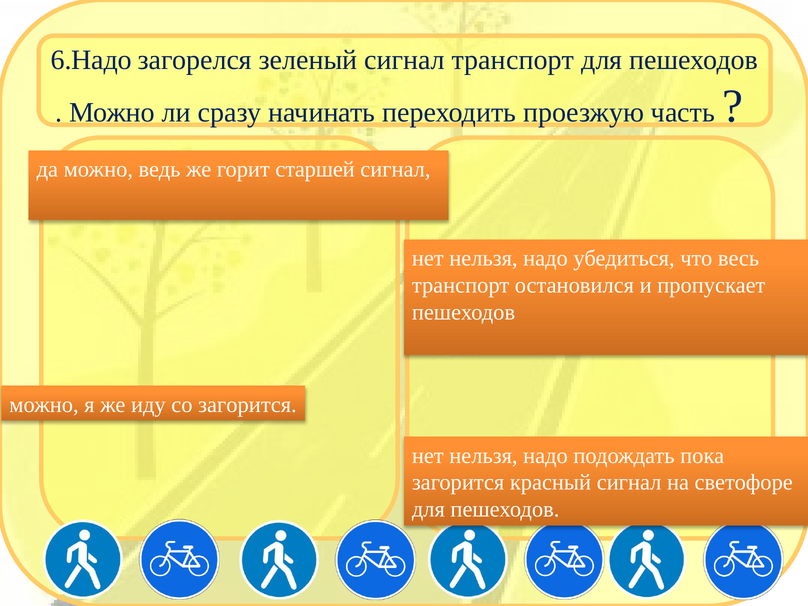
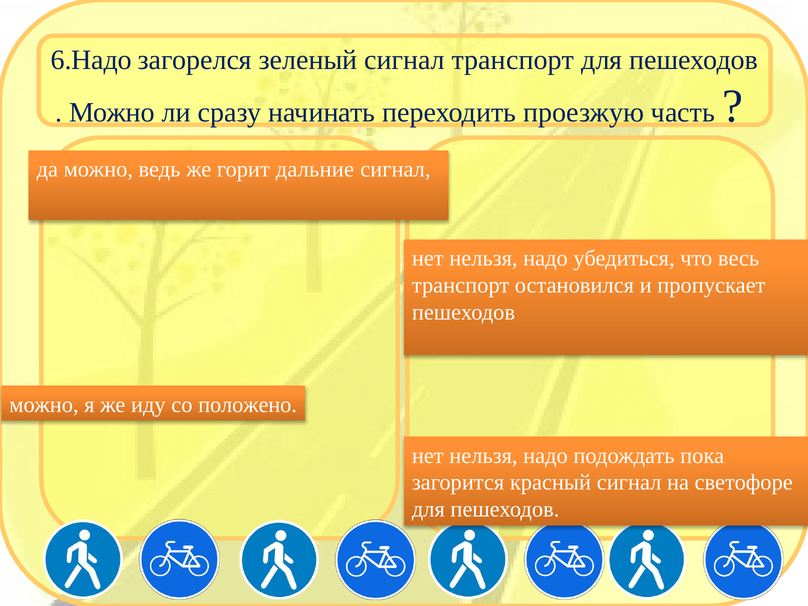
старшей: старшей -> дальние
со загорится: загорится -> положено
